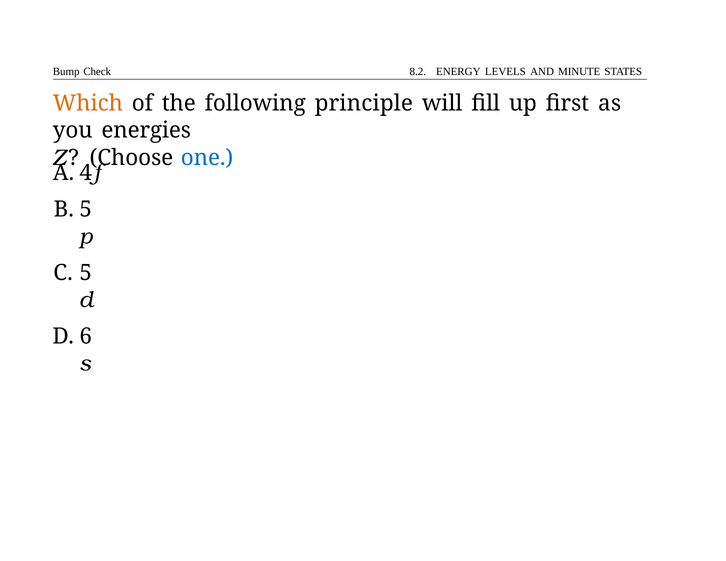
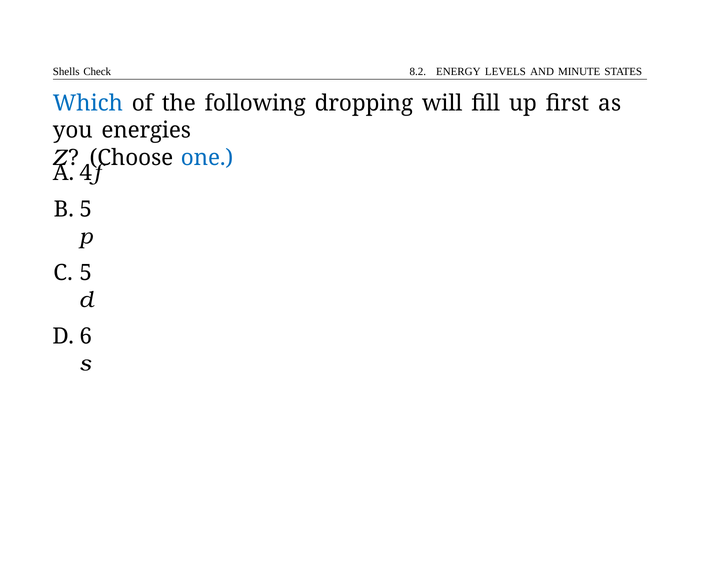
Bump: Bump -> Shells
Which colour: orange -> blue
principle: principle -> dropping
